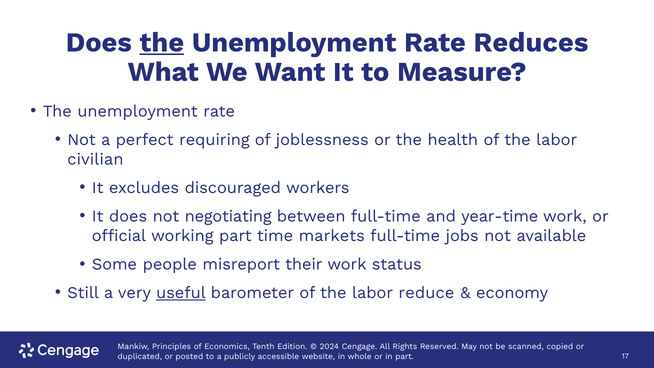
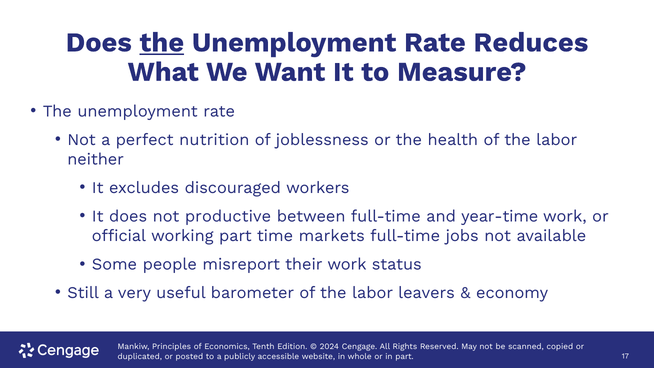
requiring: requiring -> nutrition
civilian: civilian -> neither
negotiating: negotiating -> productive
useful underline: present -> none
reduce: reduce -> leavers
